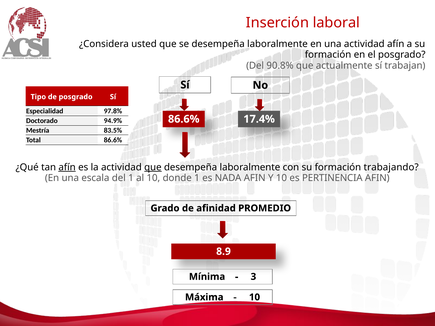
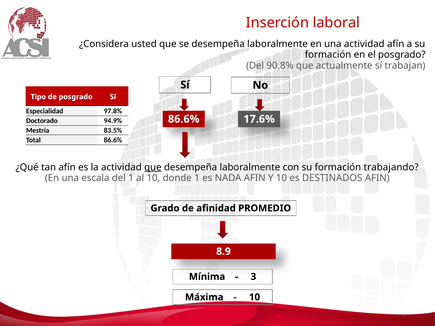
17.4%: 17.4% -> 17.6%
afín at (67, 167) underline: present -> none
PERTINENCIA: PERTINENCIA -> DESTINADOS
